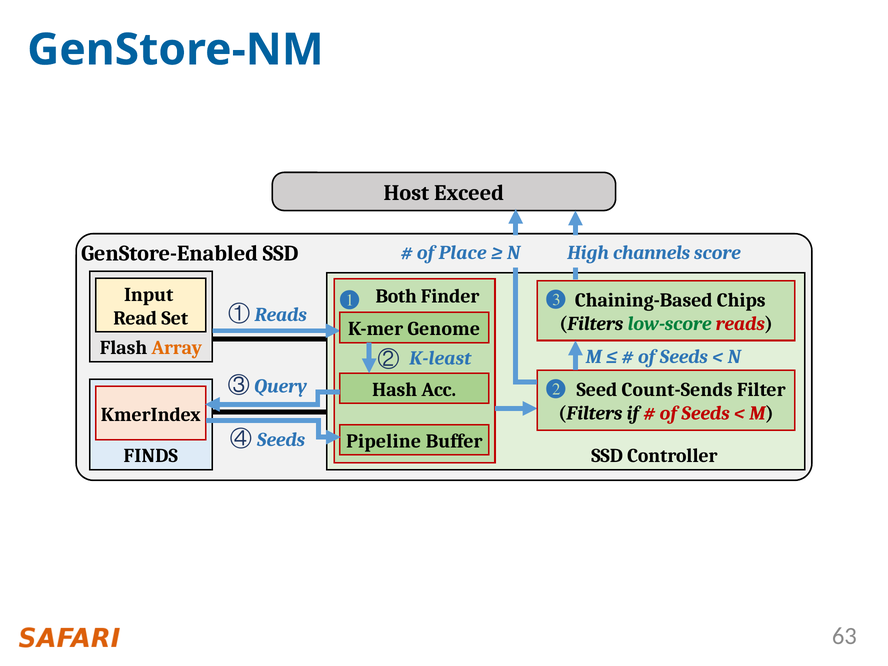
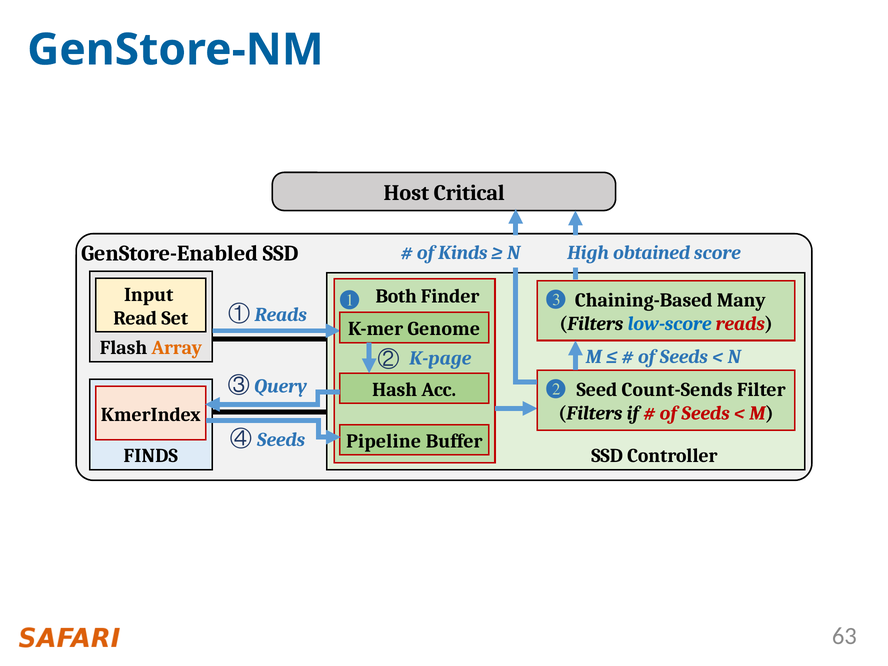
Exceed: Exceed -> Critical
Place: Place -> Kinds
channels: channels -> obtained
Chips: Chips -> Many
low-score colour: green -> blue
K-least: K-least -> K-page
